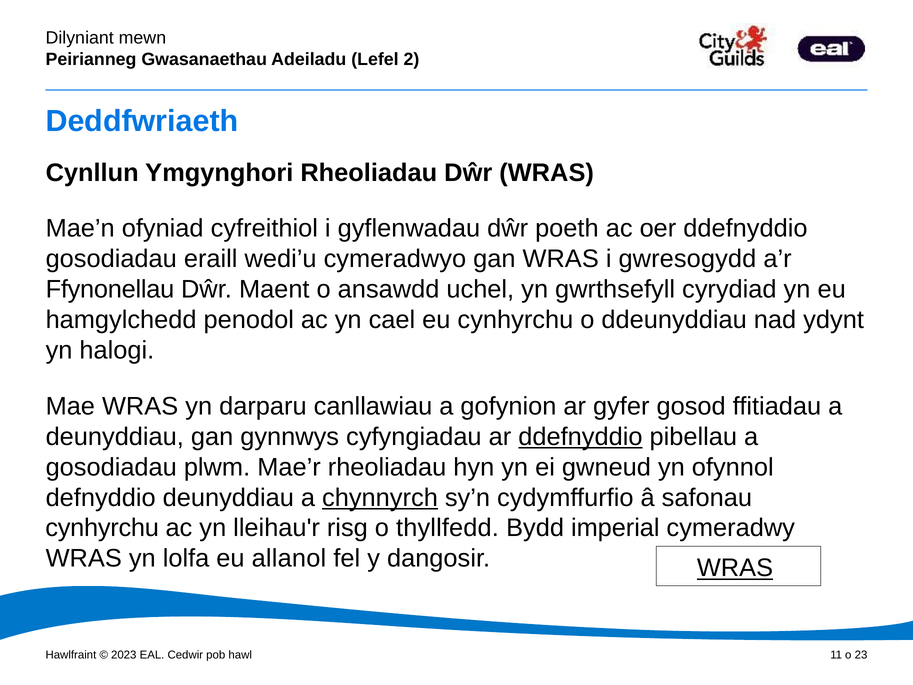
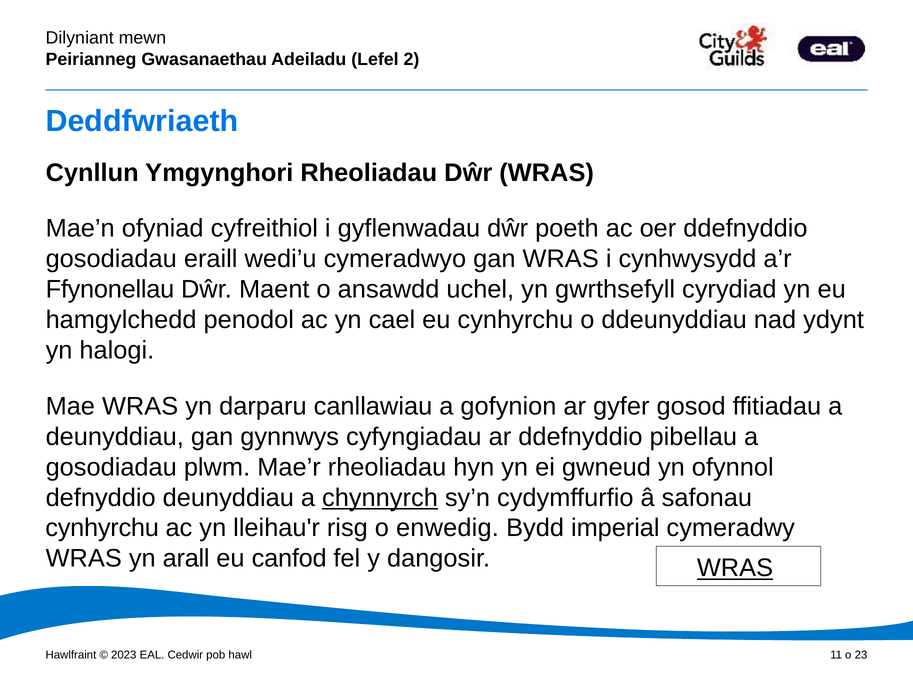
gwresogydd: gwresogydd -> cynhwysydd
ddefnyddio at (580, 437) underline: present -> none
thyllfedd: thyllfedd -> enwedig
lolfa: lolfa -> arall
allanol: allanol -> canfod
